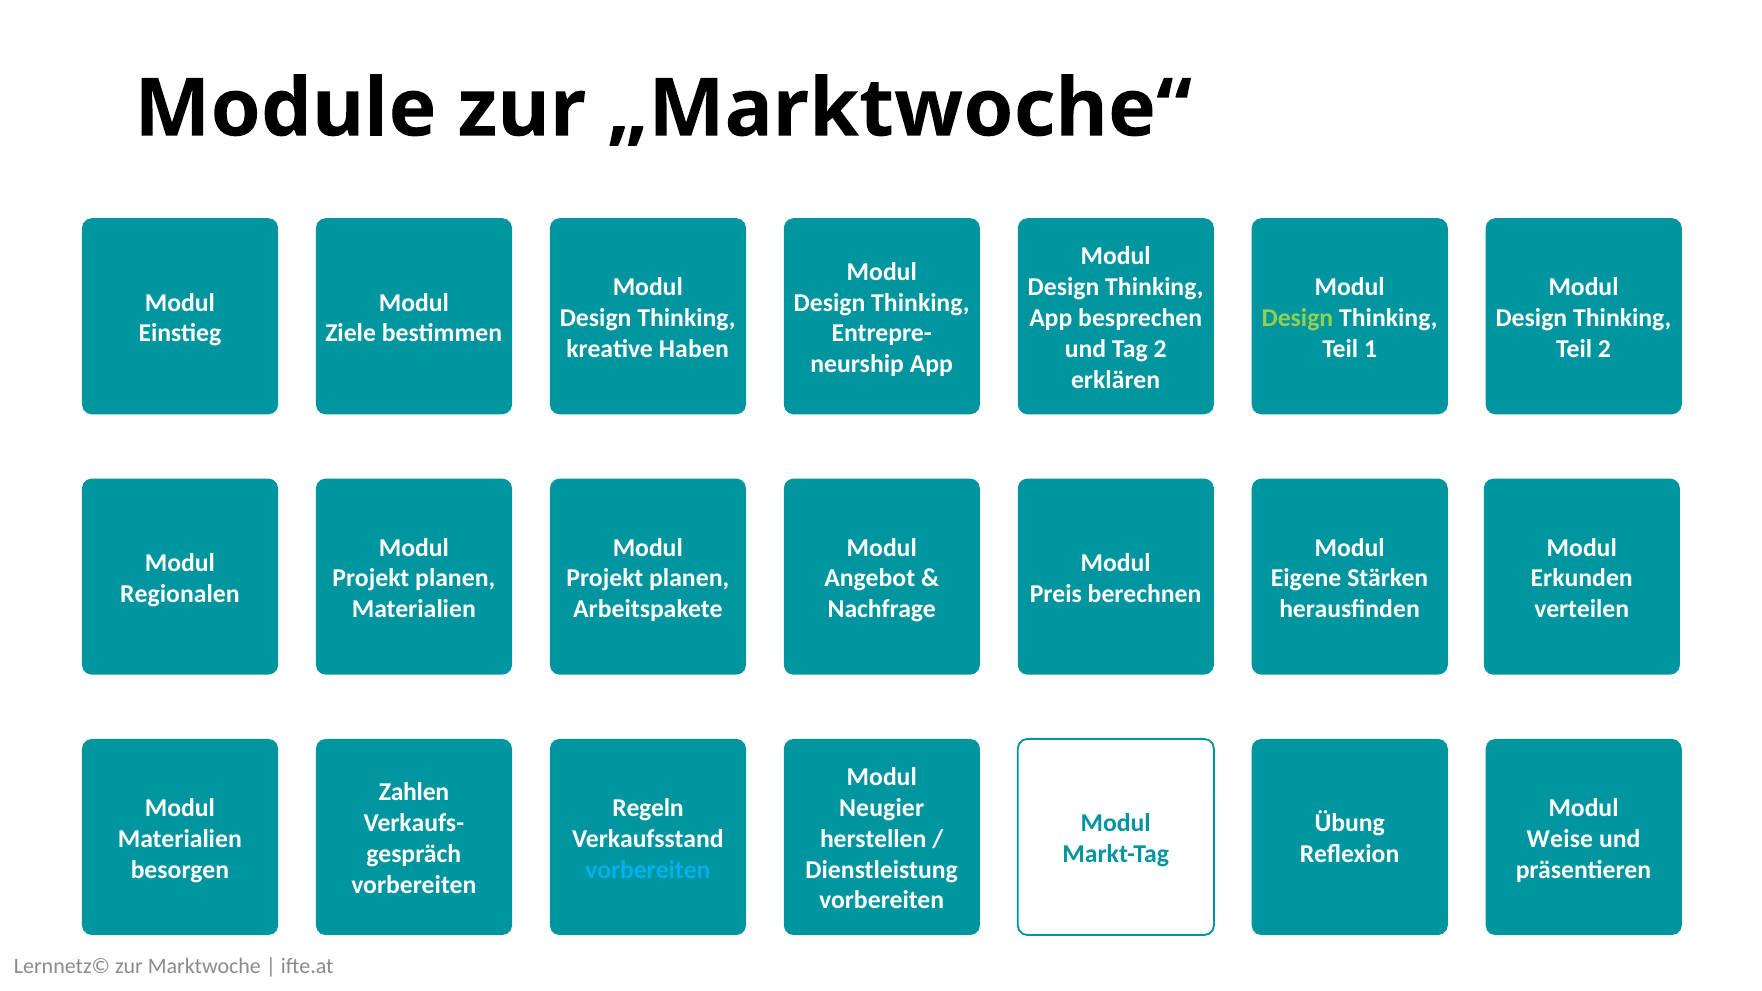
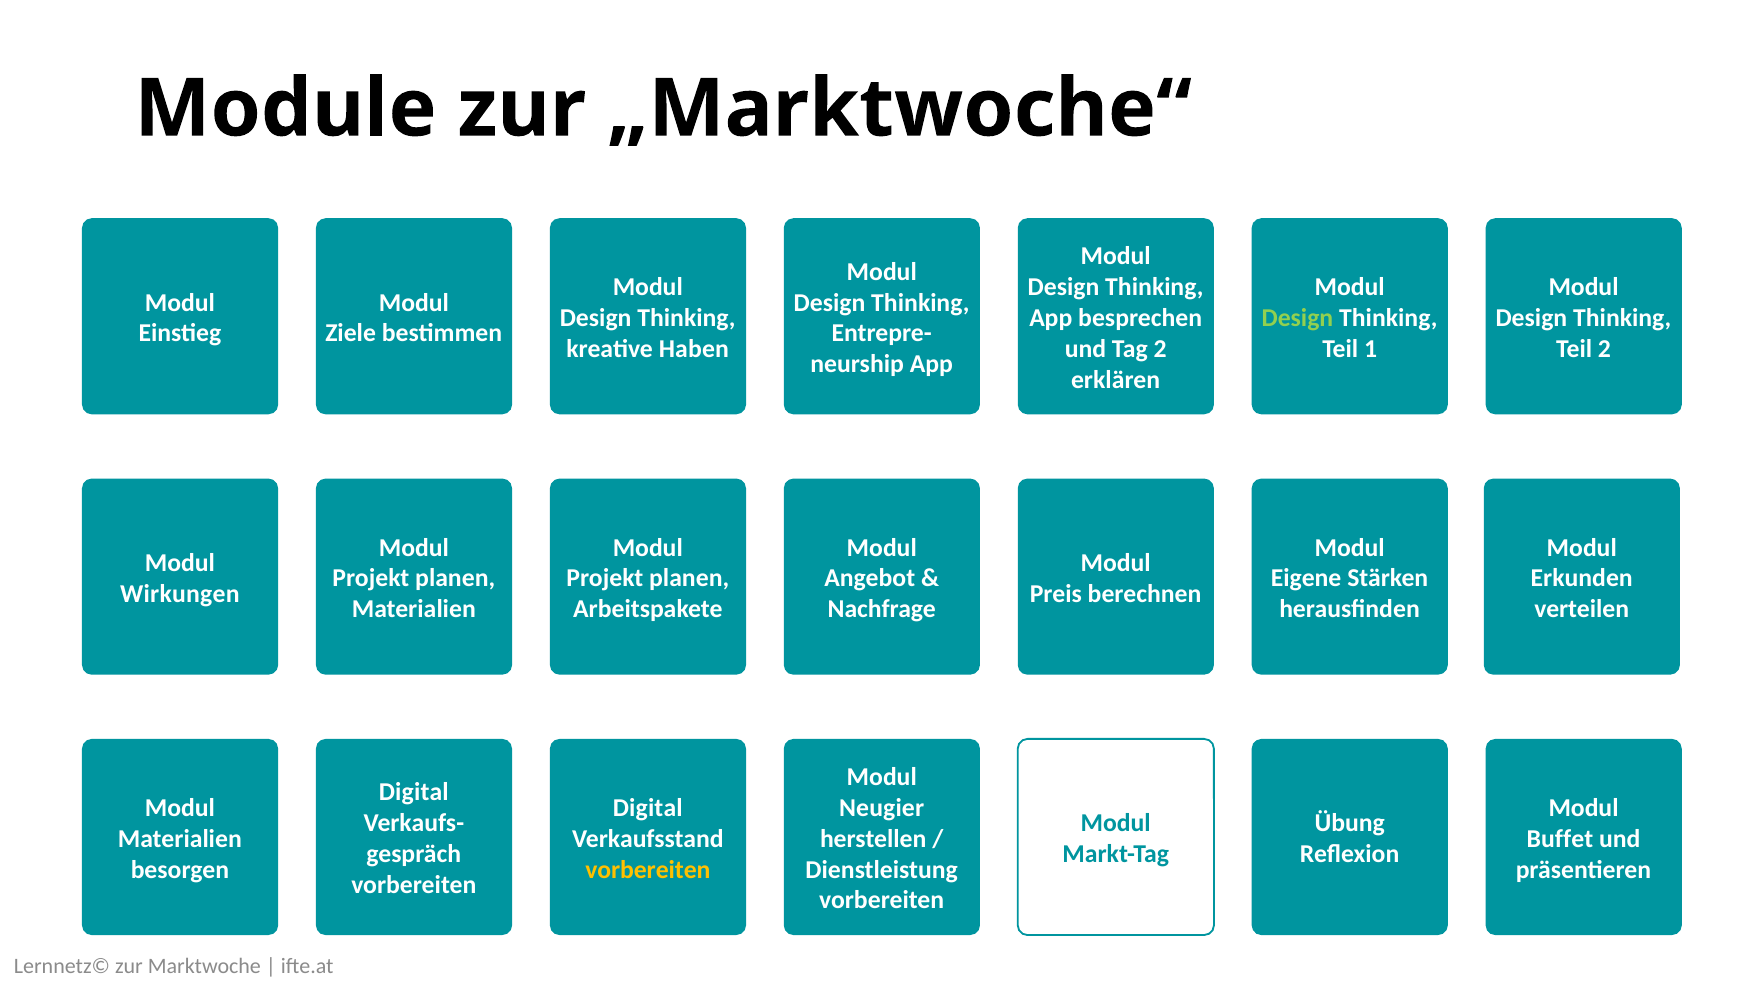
Regionalen: Regionalen -> Wirkungen
Zahlen at (414, 793): Zahlen -> Digital
Regeln at (648, 808): Regeln -> Digital
Weise: Weise -> Buffet
vorbereiten at (648, 870) colour: light blue -> yellow
